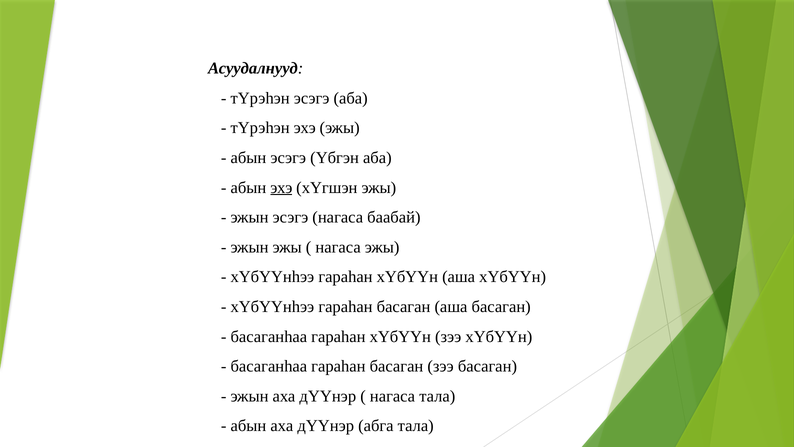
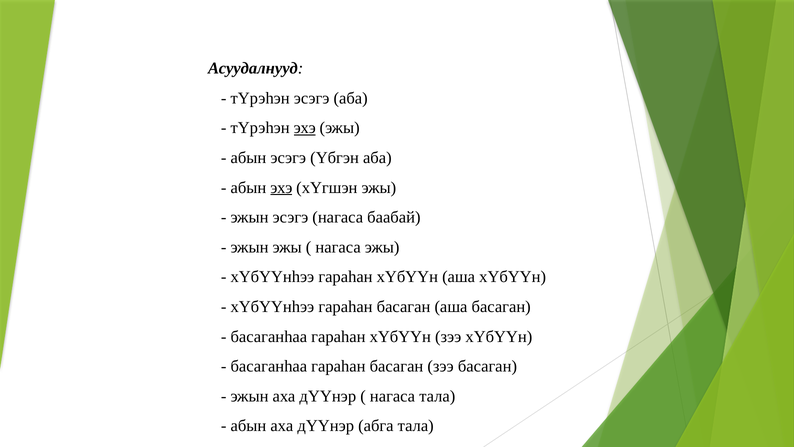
эхэ at (305, 128) underline: none -> present
